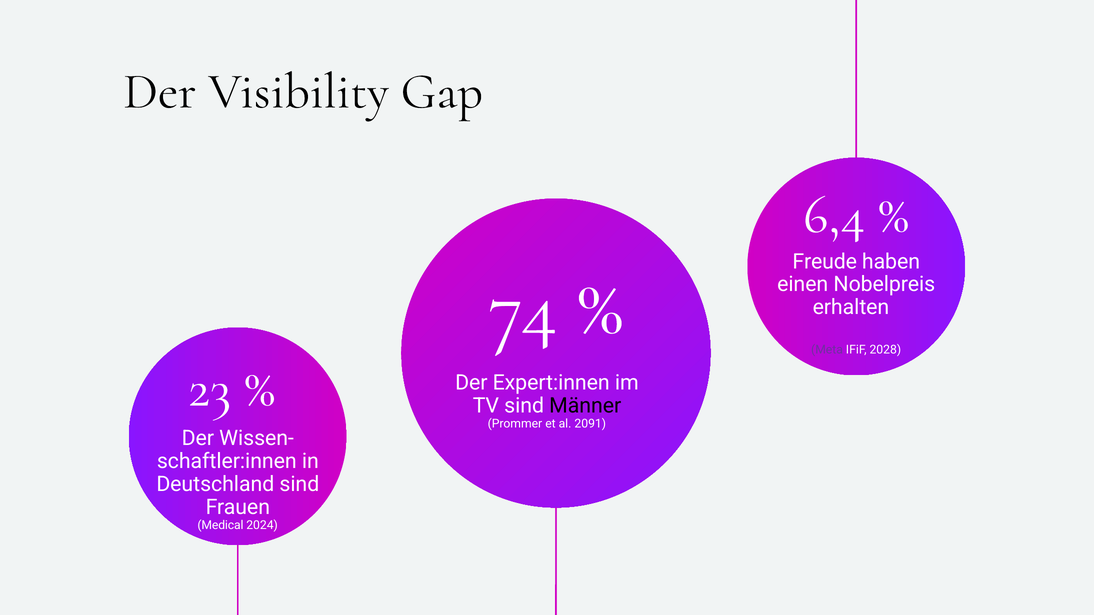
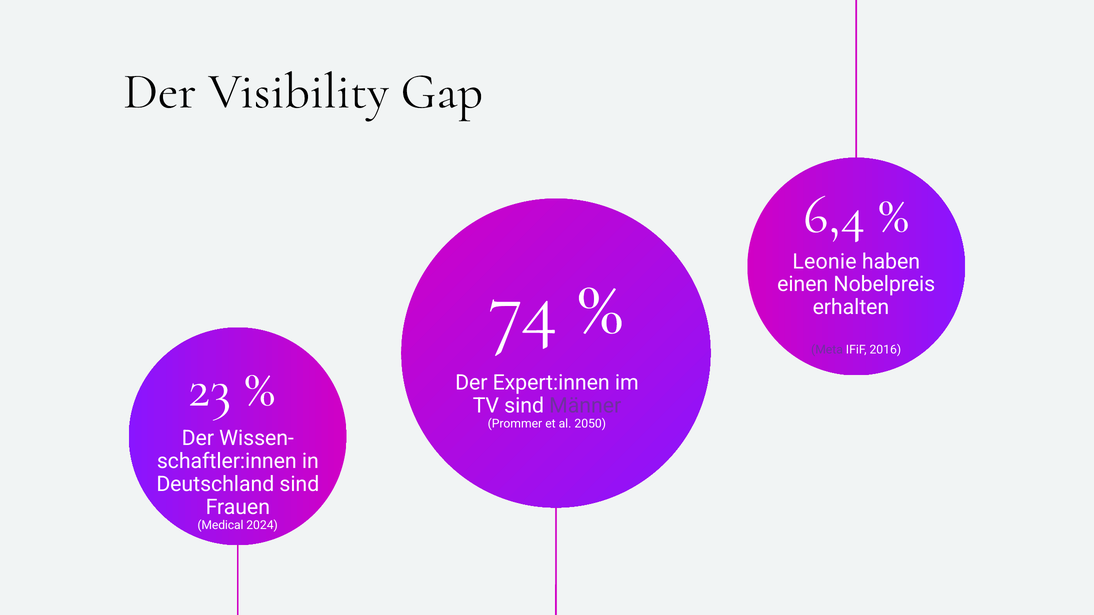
Freude: Freude -> Leonie
2028: 2028 -> 2016
Männer colour: black -> purple
2091: 2091 -> 2050
